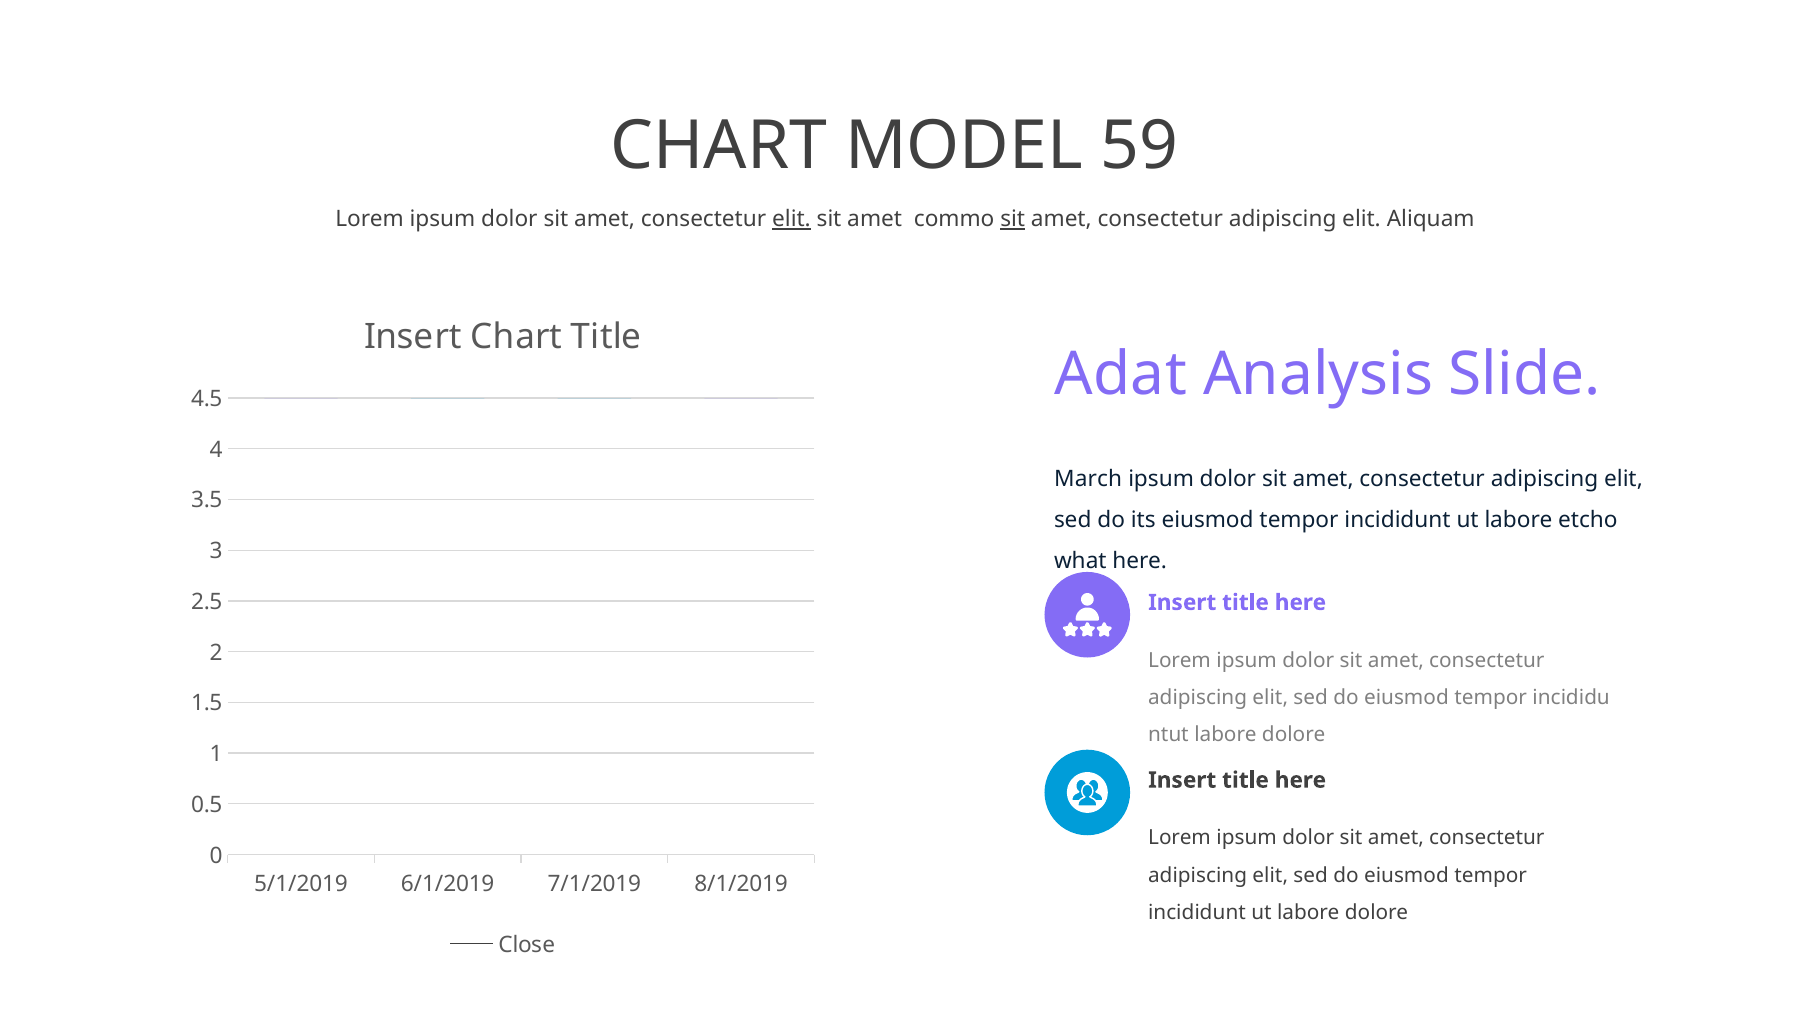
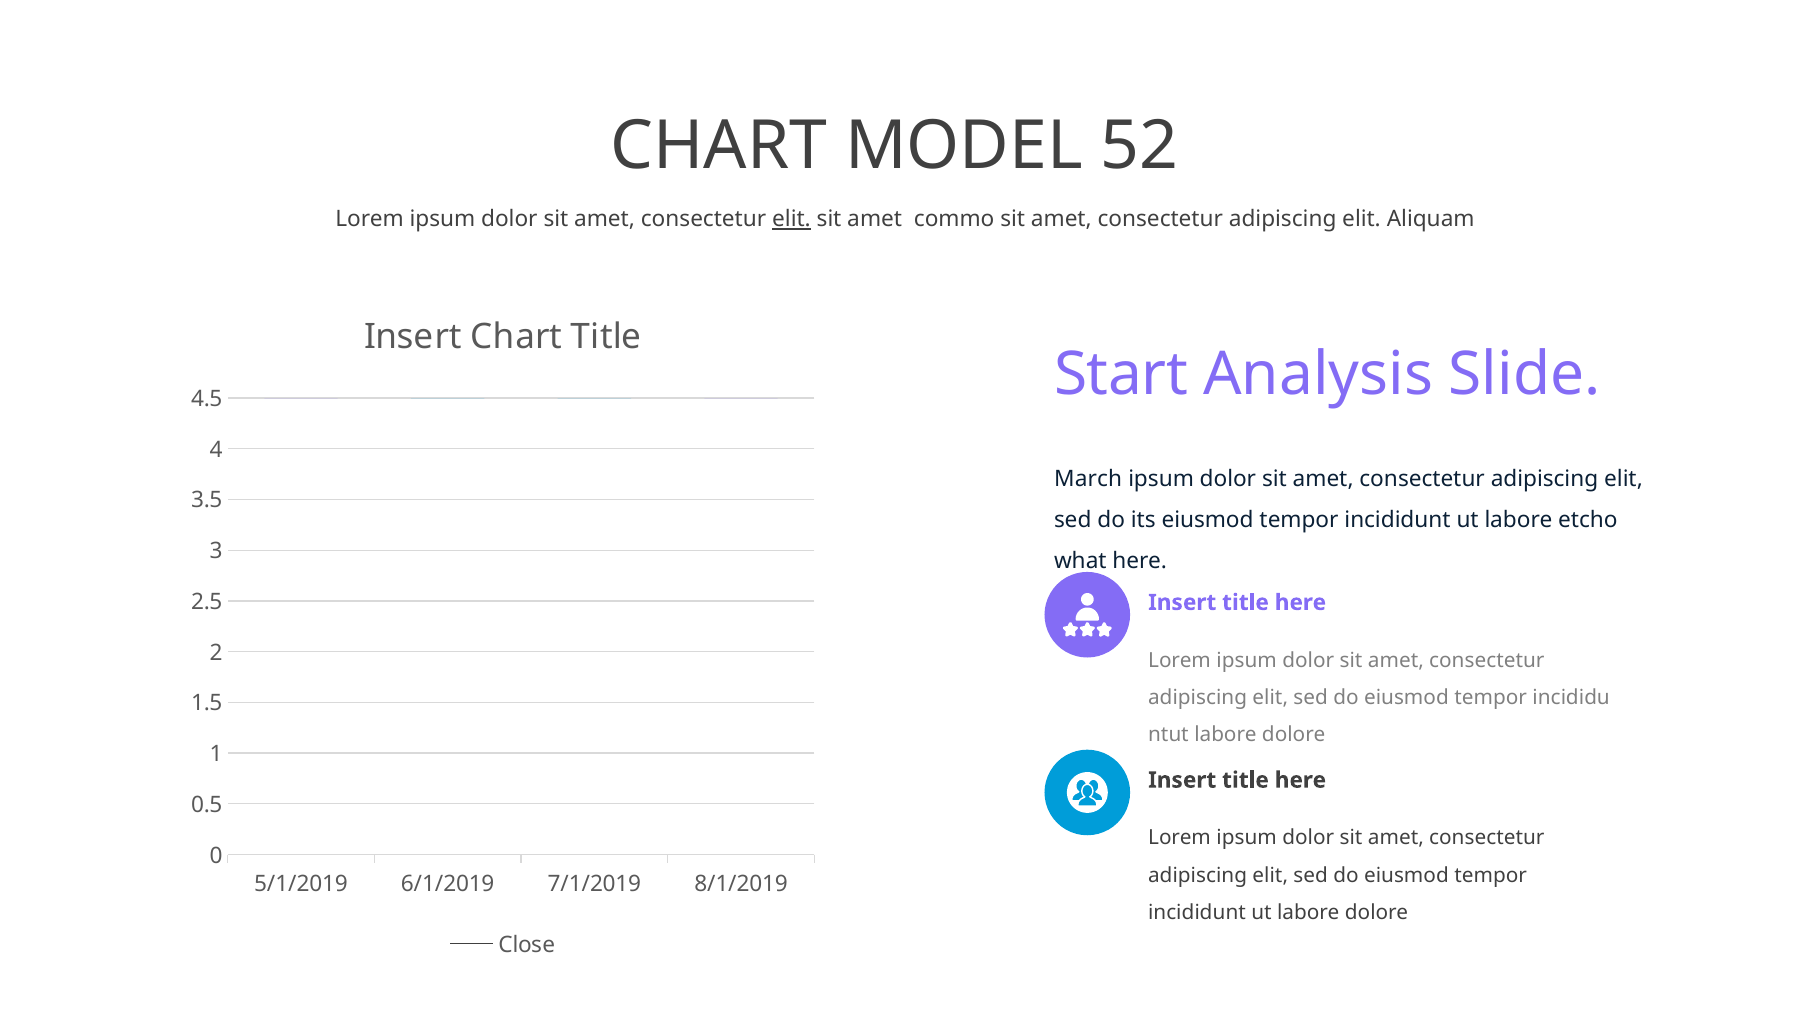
59: 59 -> 52
sit at (1013, 219) underline: present -> none
Adat: Adat -> Start
